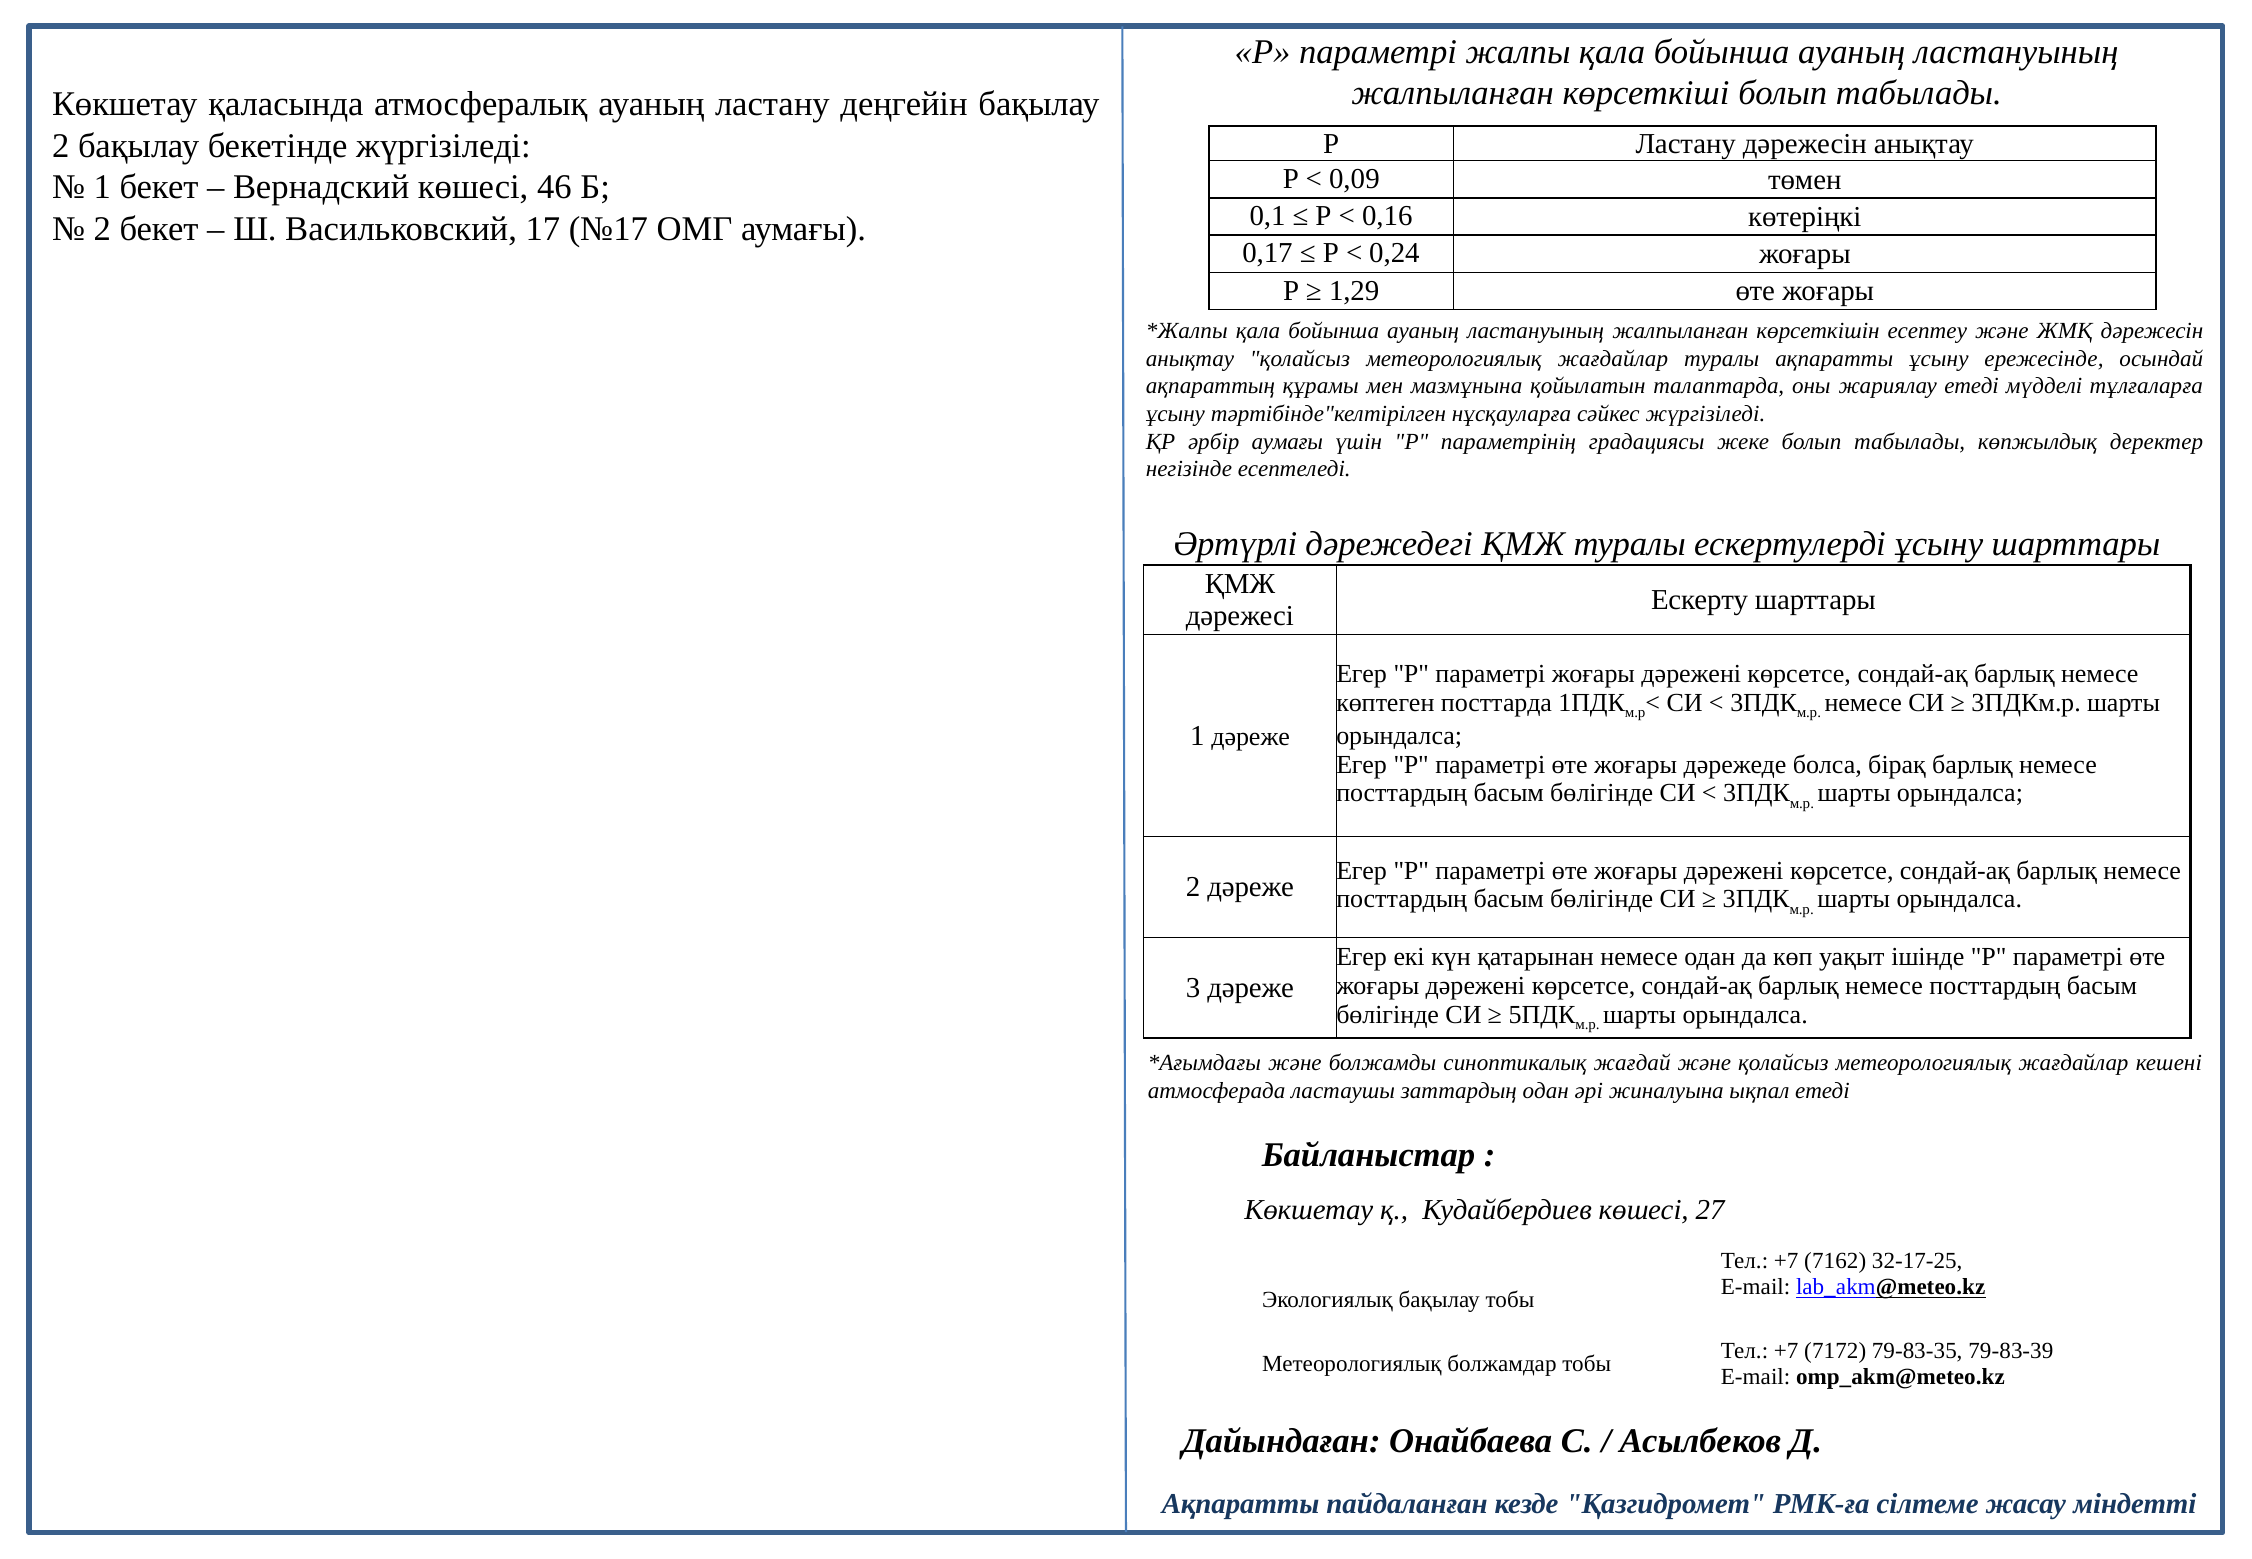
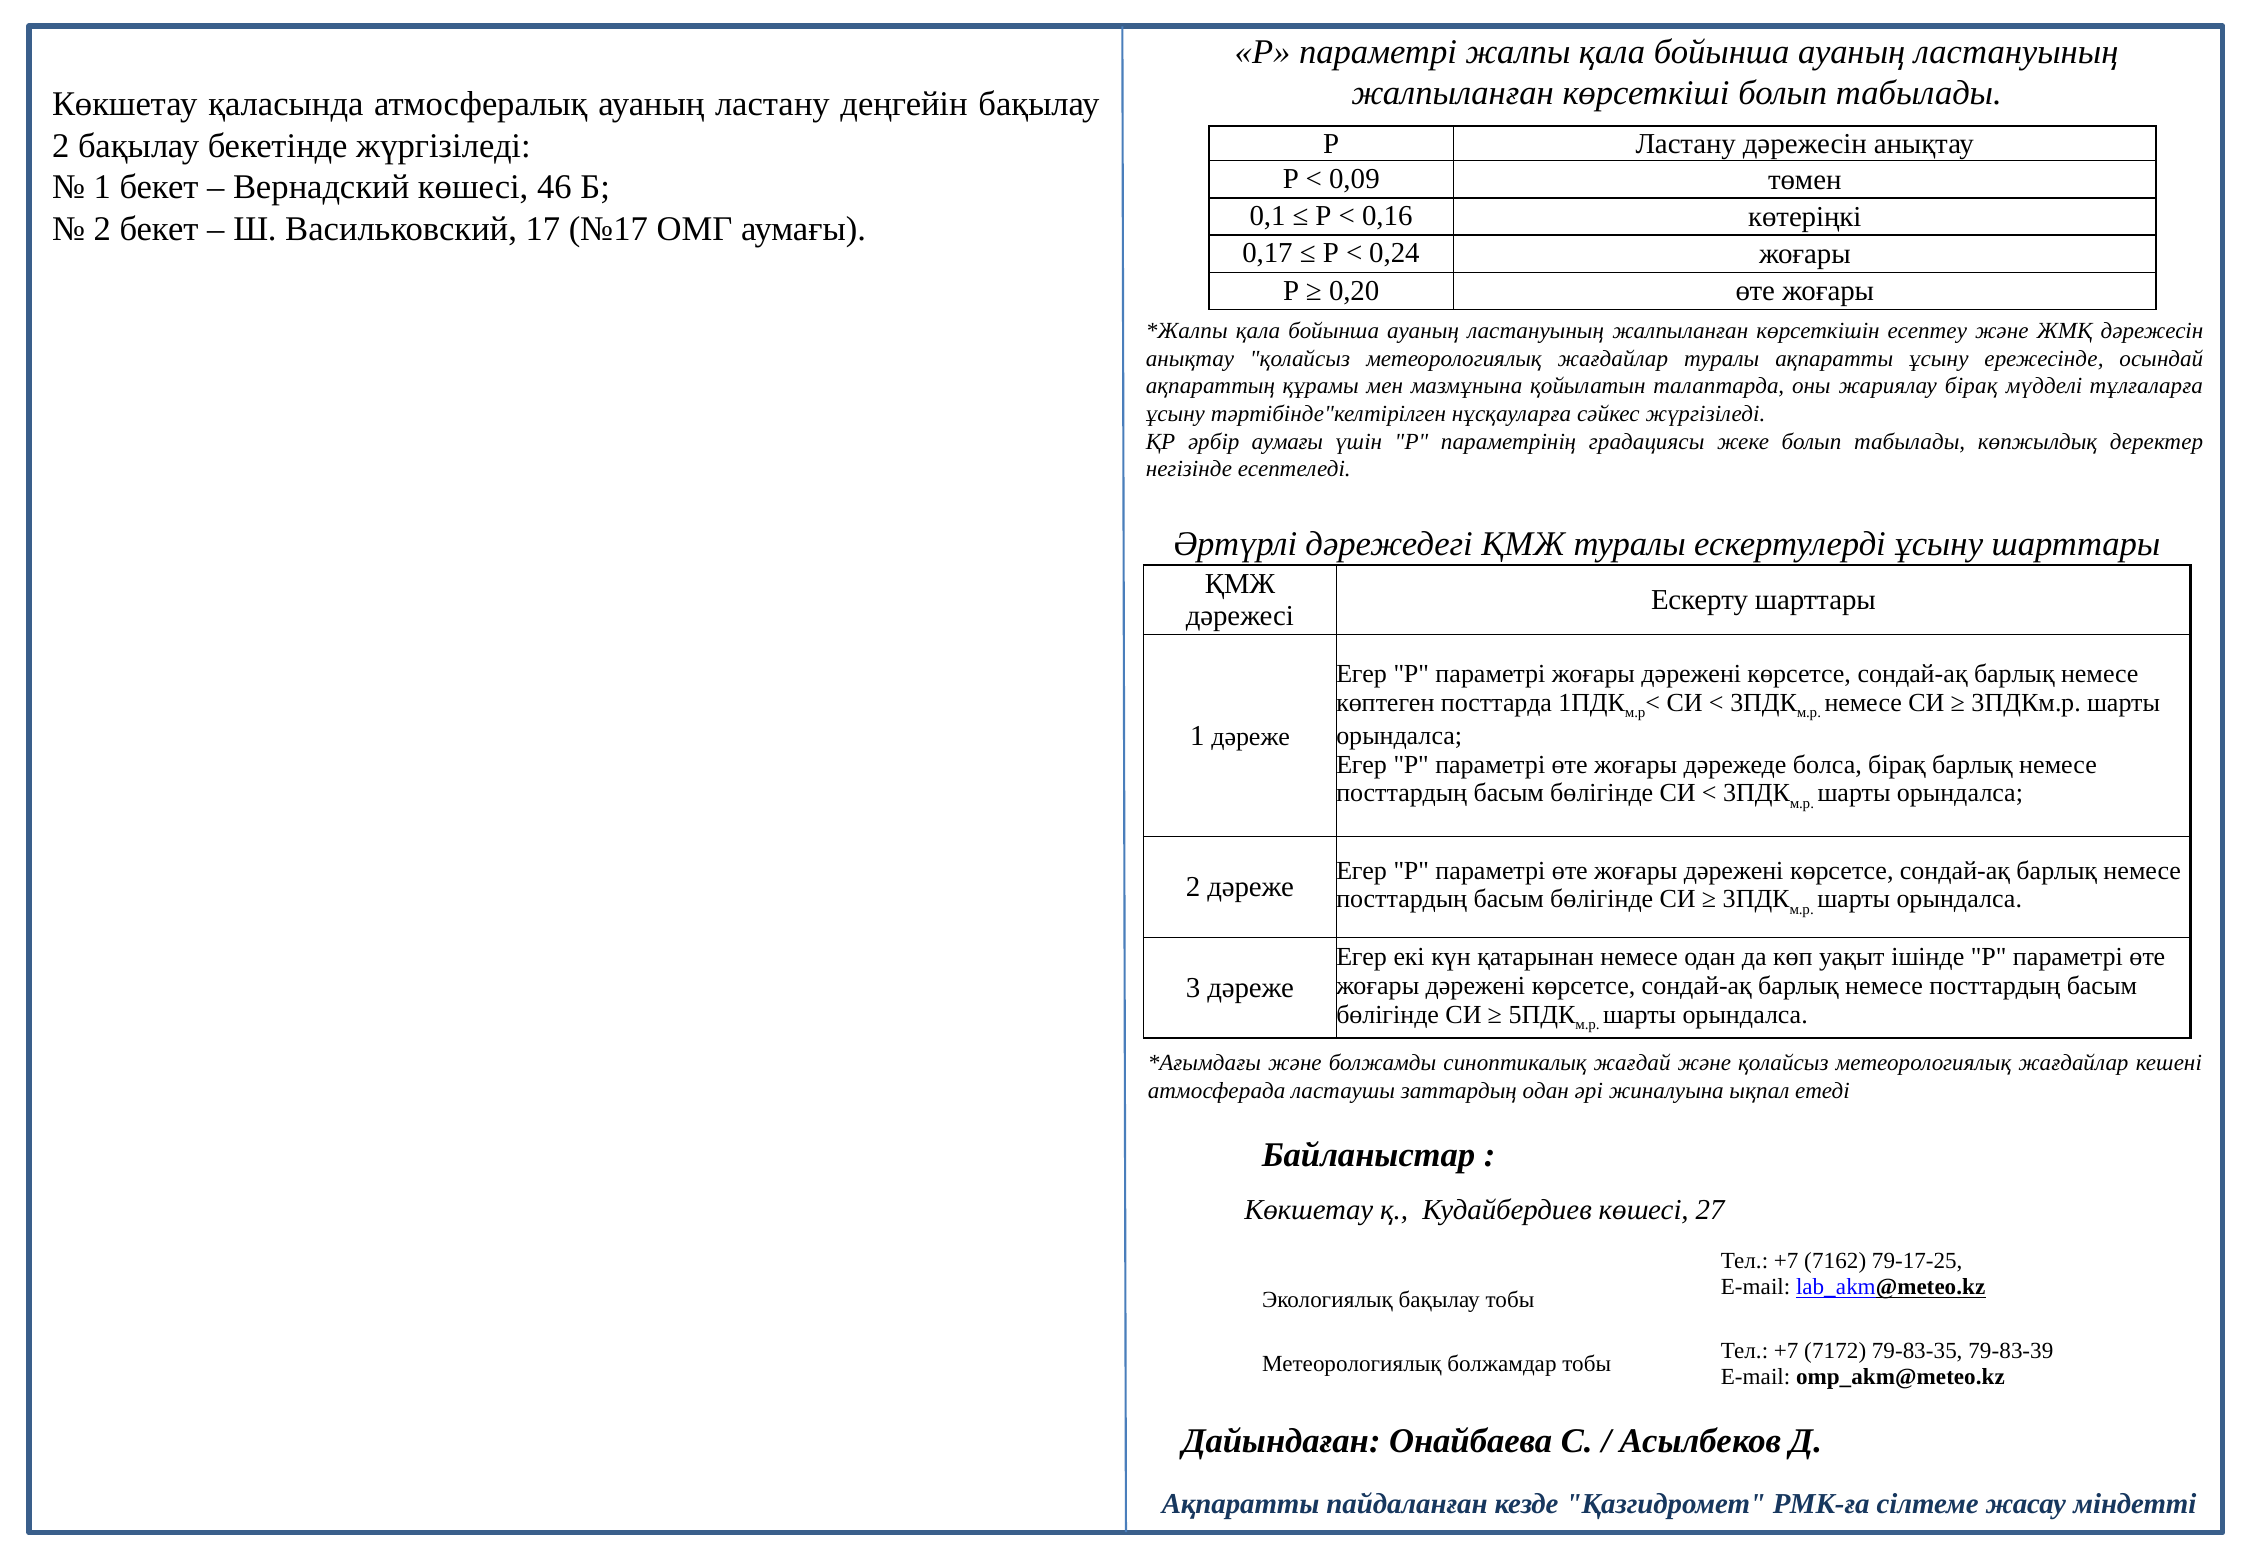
1,29: 1,29 -> 0,20
жариялау етеді: етеді -> бірақ
32-17-25: 32-17-25 -> 79-17-25
